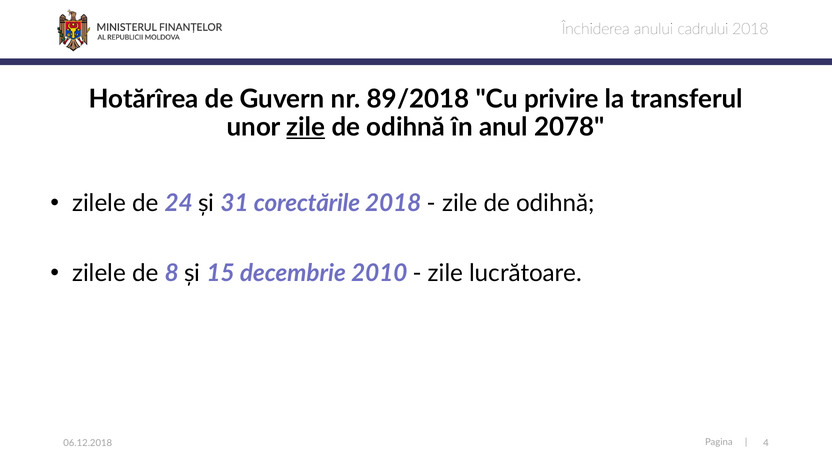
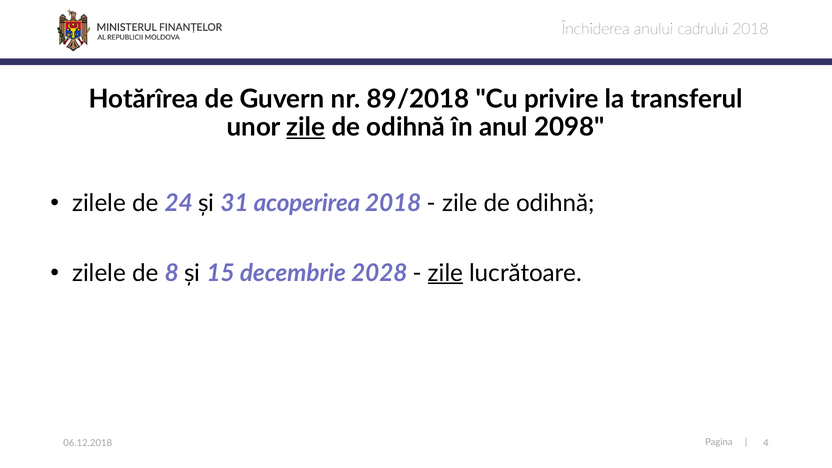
2078: 2078 -> 2098
corectările: corectările -> acoperirea
2010: 2010 -> 2028
zile at (445, 273) underline: none -> present
